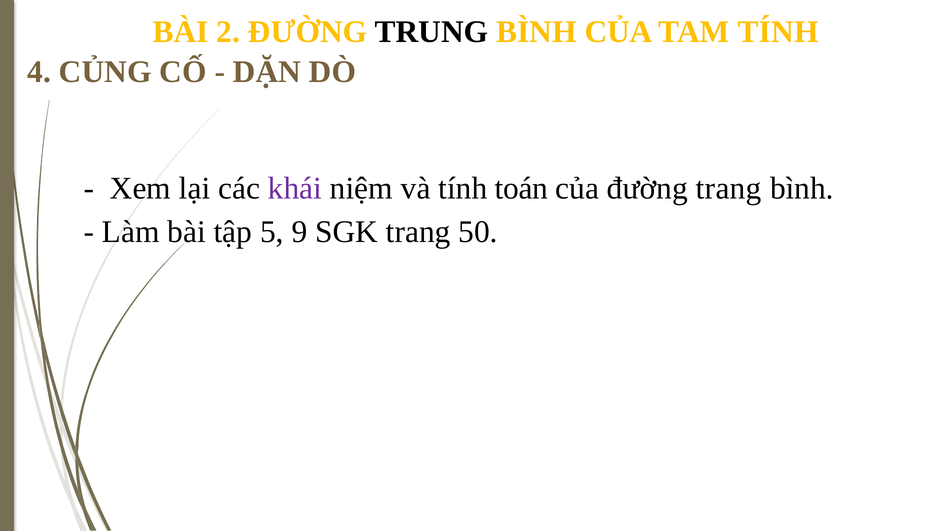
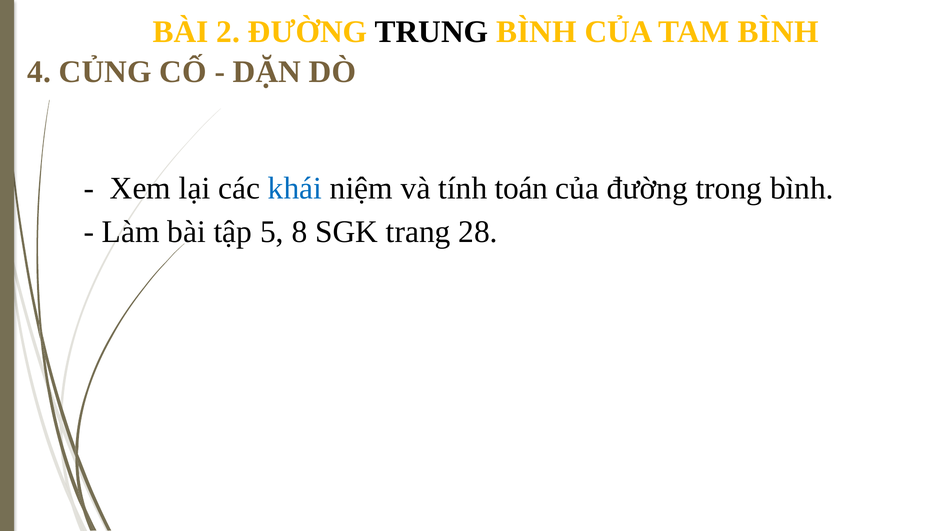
TAM TÍNH: TÍNH -> BÌNH
khái colour: purple -> blue
đường trang: trang -> trong
9: 9 -> 8
50: 50 -> 28
